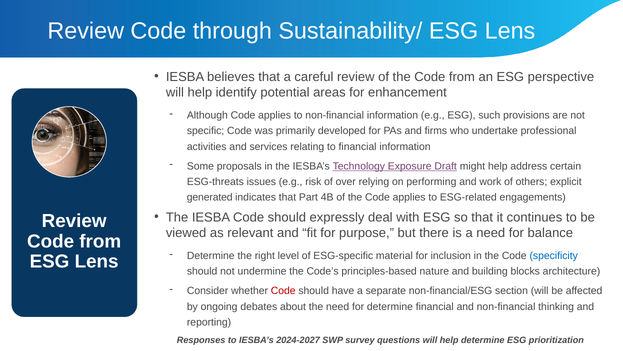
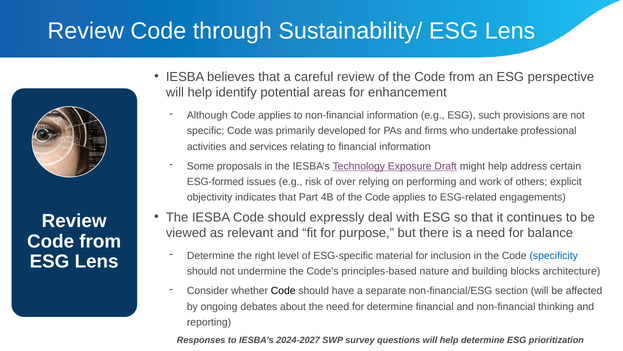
ESG-threats: ESG-threats -> ESG-formed
generated: generated -> objectivity
Code at (283, 290) colour: red -> black
